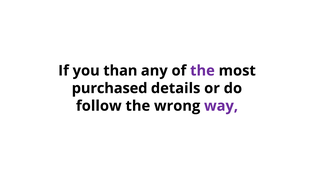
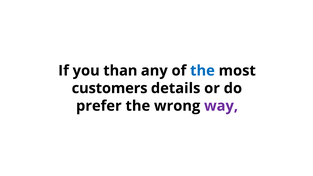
the at (202, 71) colour: purple -> blue
purchased: purchased -> customers
follow: follow -> prefer
